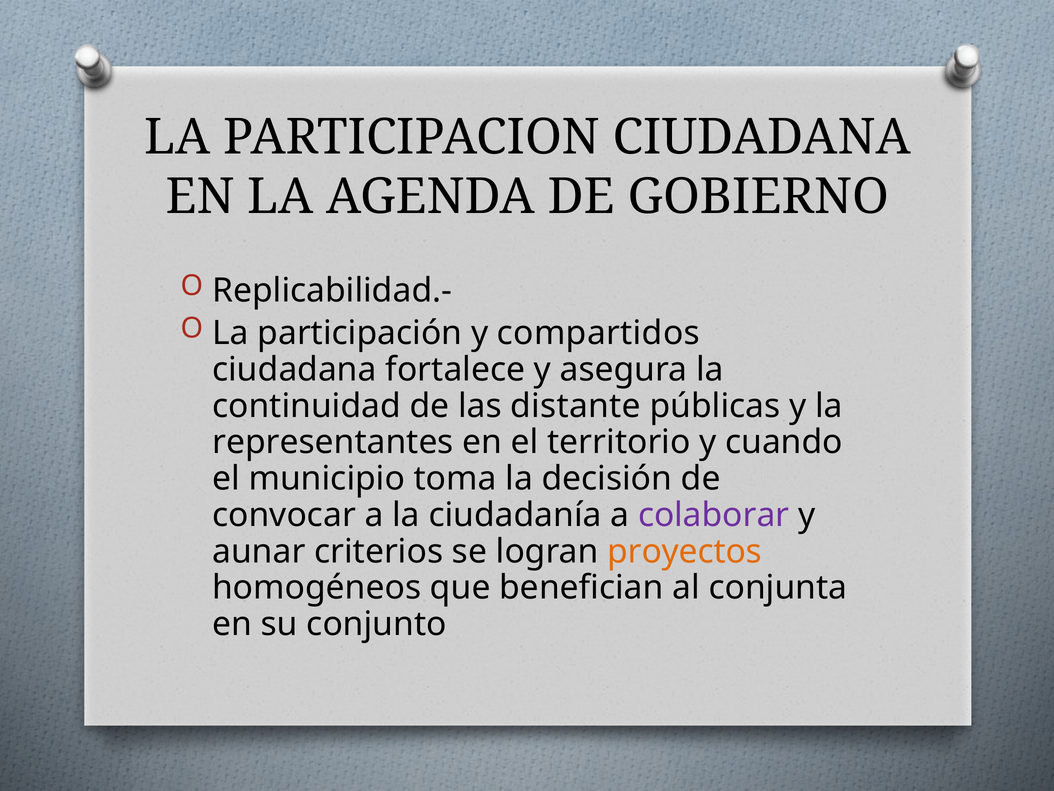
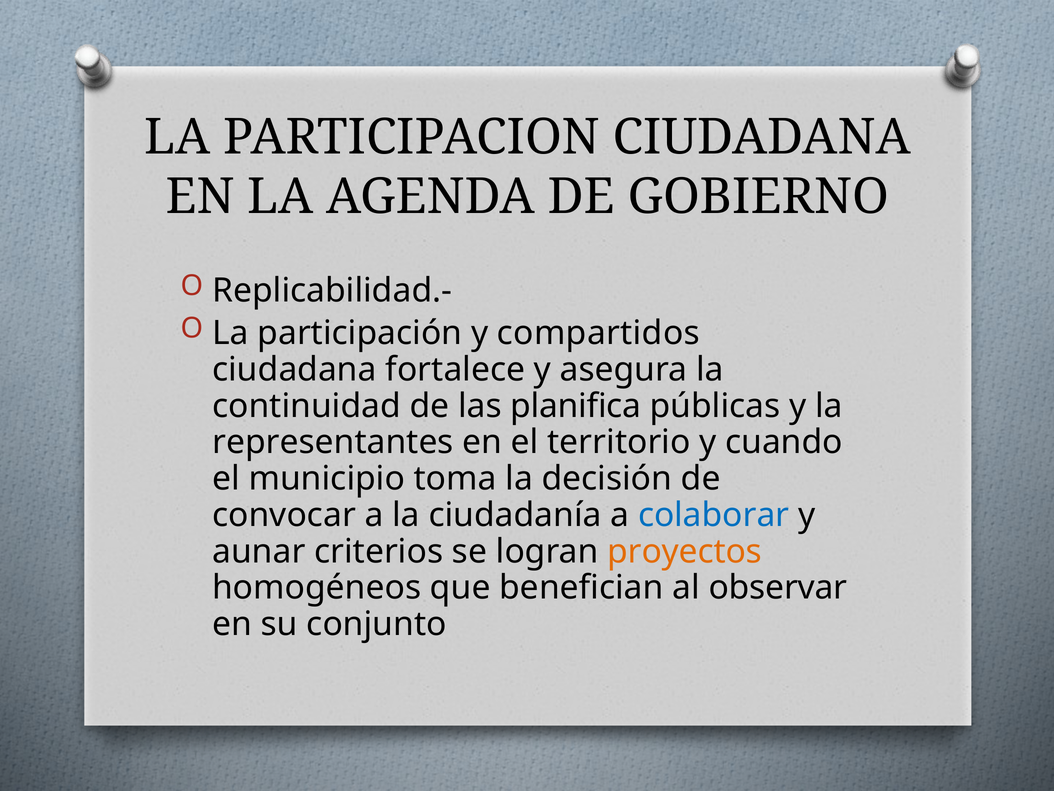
distante: distante -> planifica
colaborar colour: purple -> blue
conjunta: conjunta -> observar
